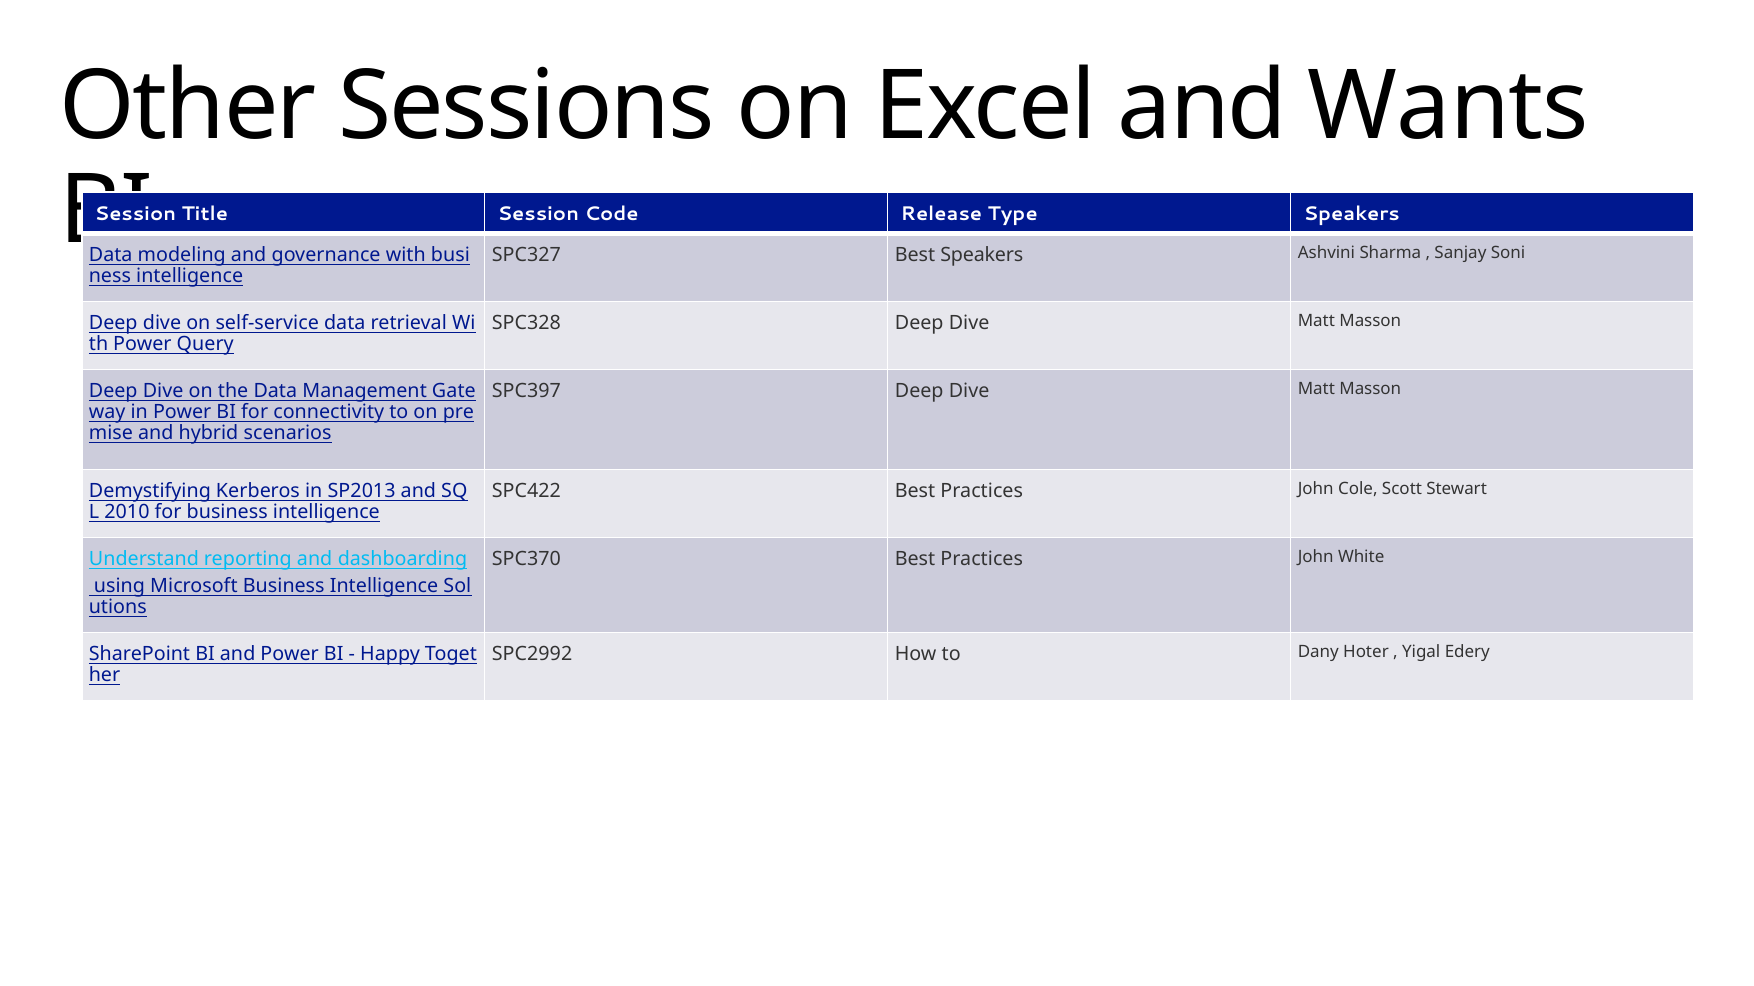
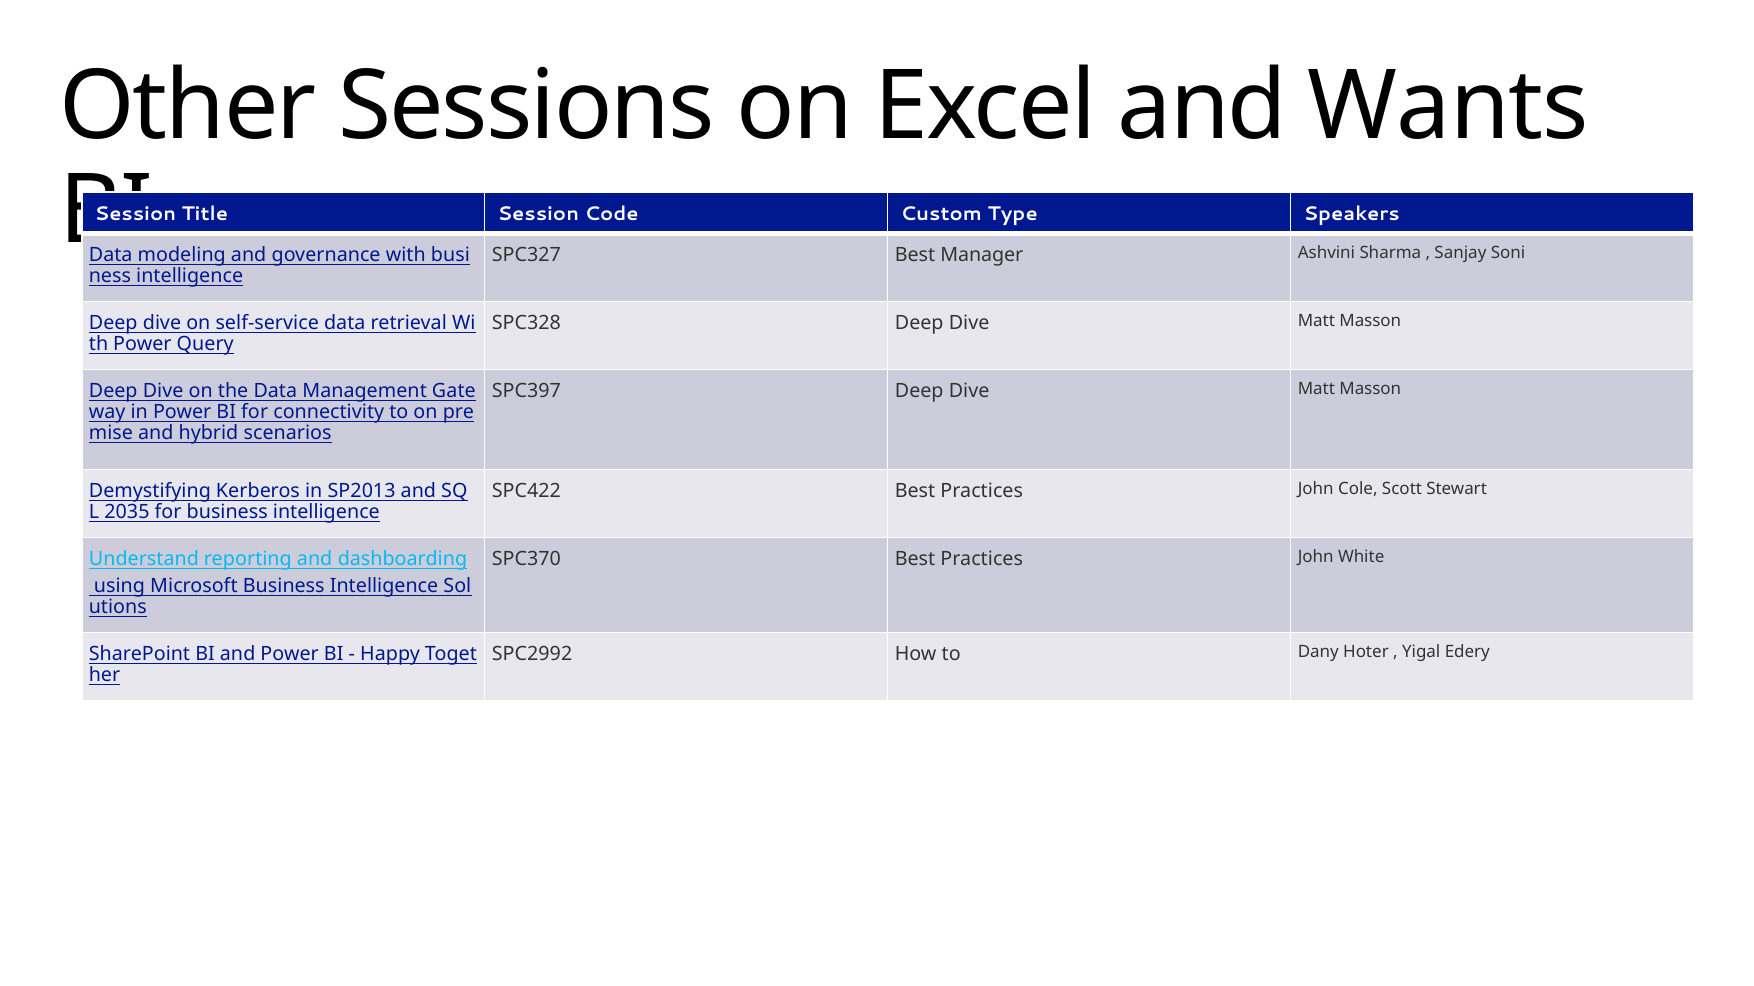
Release: Release -> Custom
Best Speakers: Speakers -> Manager
2010: 2010 -> 2035
